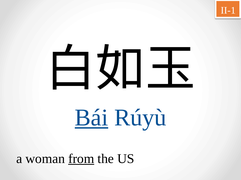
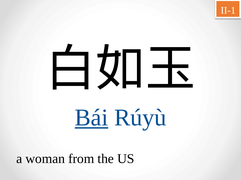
from underline: present -> none
